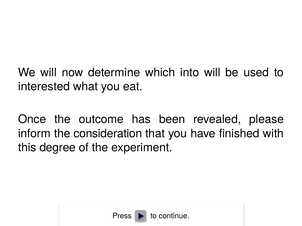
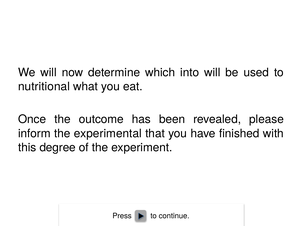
interested: interested -> nutritional
consideration: consideration -> experimental
